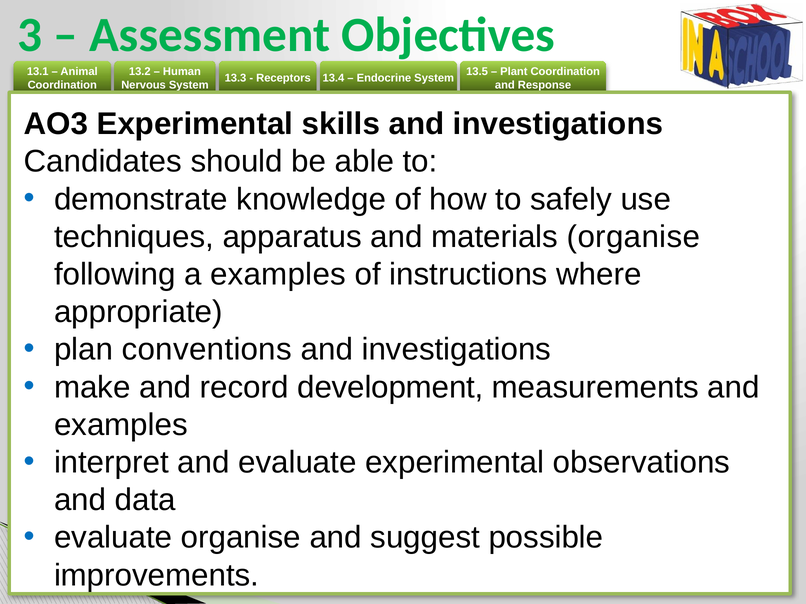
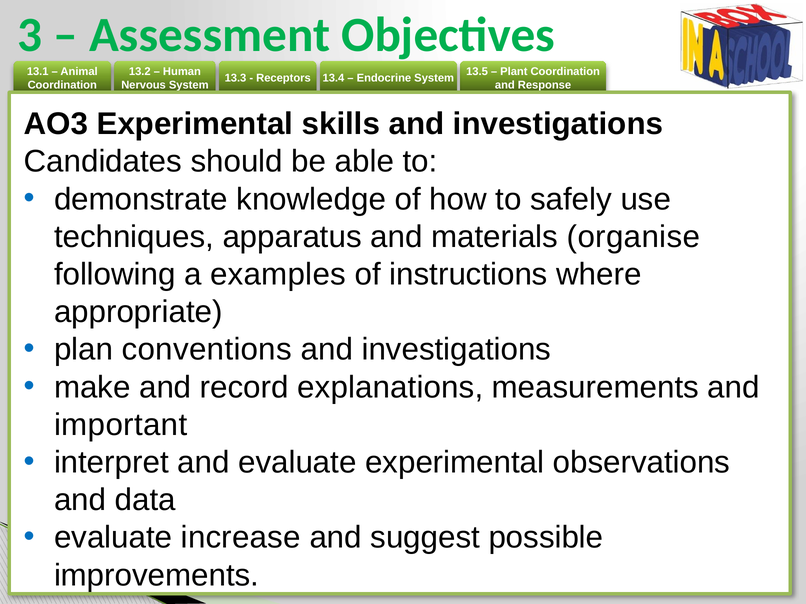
development: development -> explanations
examples at (121, 425): examples -> important
evaluate organise: organise -> increase
